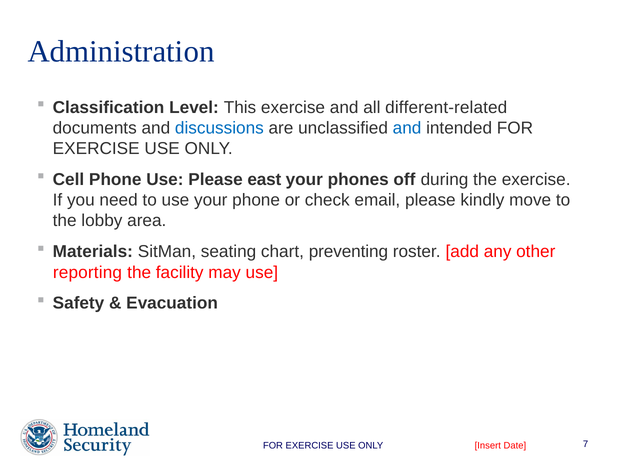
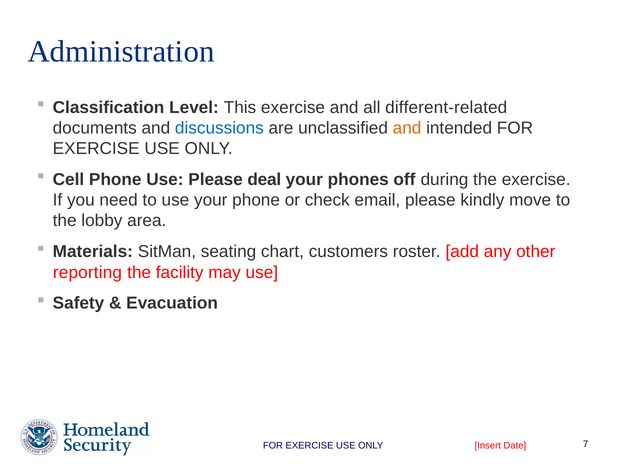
and at (407, 128) colour: blue -> orange
east: east -> deal
preventing: preventing -> customers
